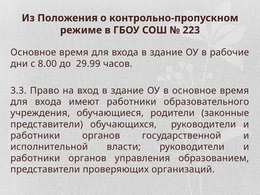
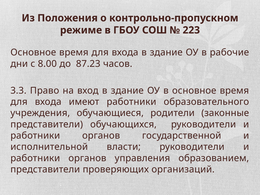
29.99: 29.99 -> 87.23
